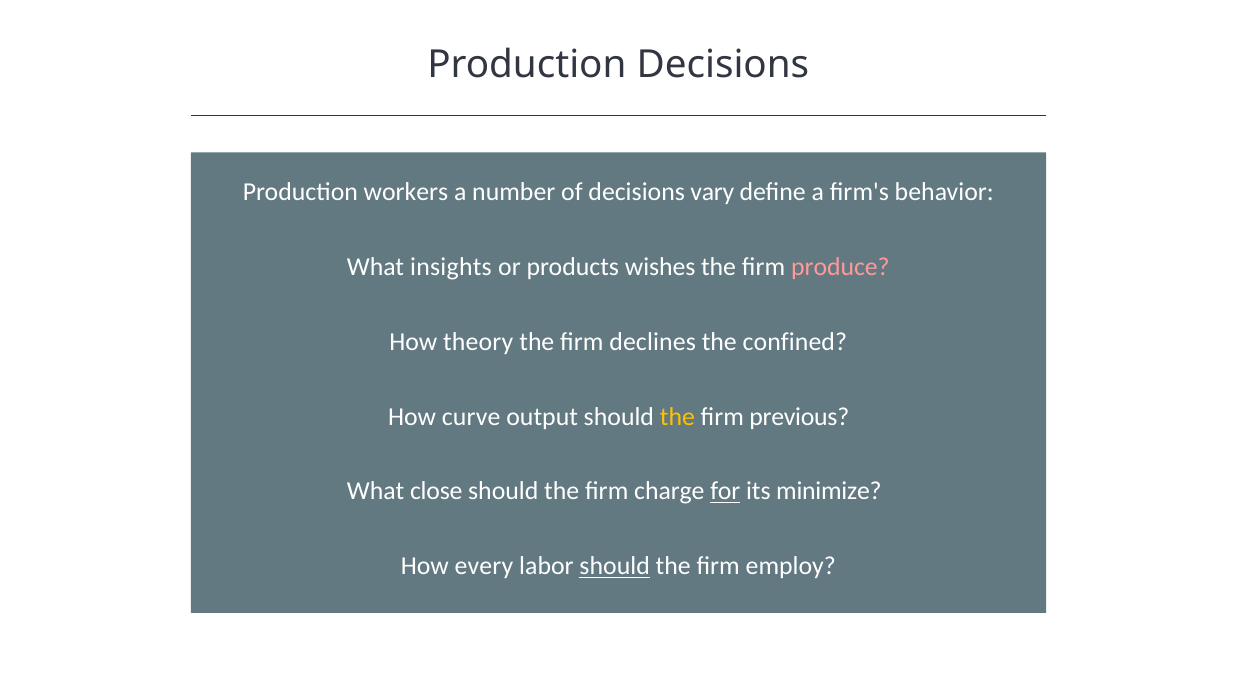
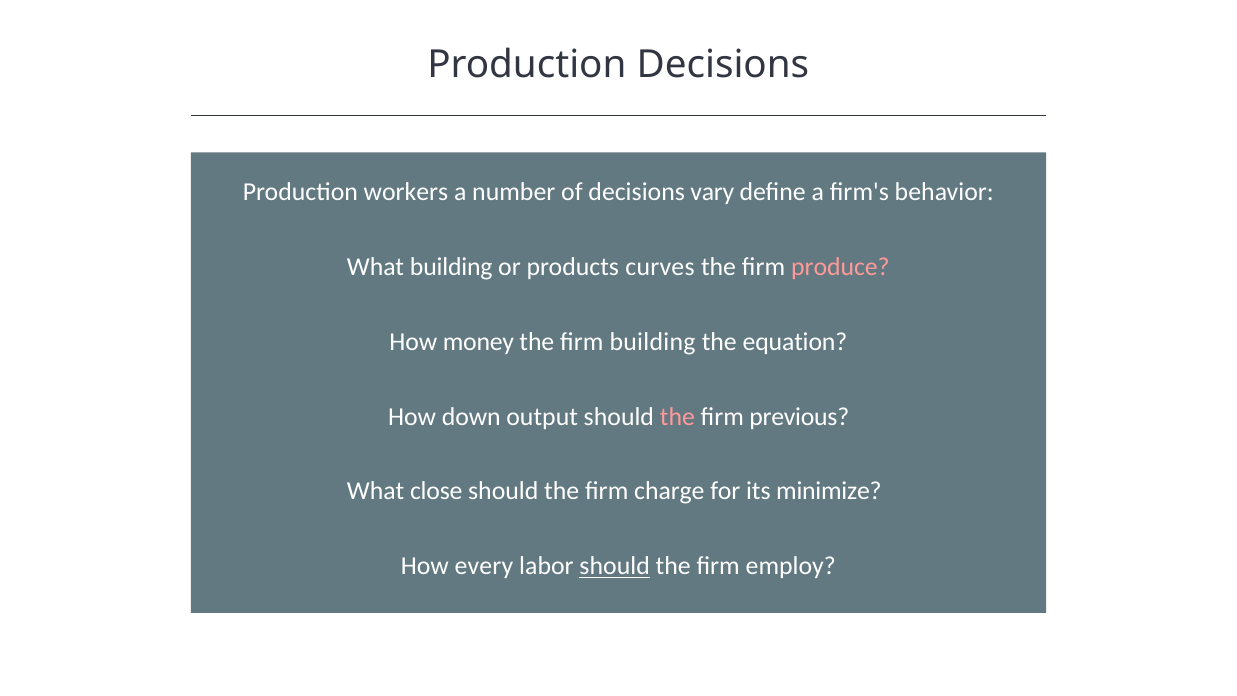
What insights: insights -> building
wishes: wishes -> curves
theory: theory -> money
firm declines: declines -> building
confined: confined -> equation
curve: curve -> down
the at (677, 416) colour: yellow -> pink
for underline: present -> none
